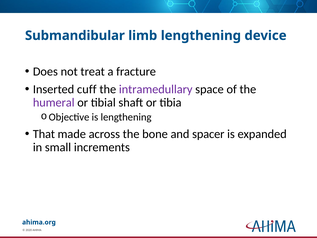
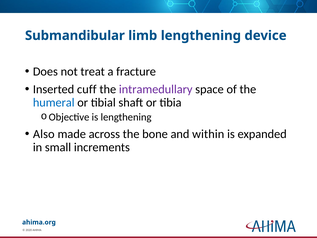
humeral colour: purple -> blue
That: That -> Also
spacer: spacer -> within
